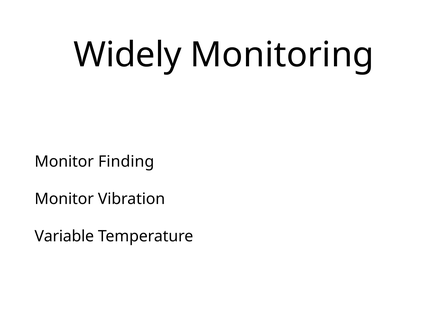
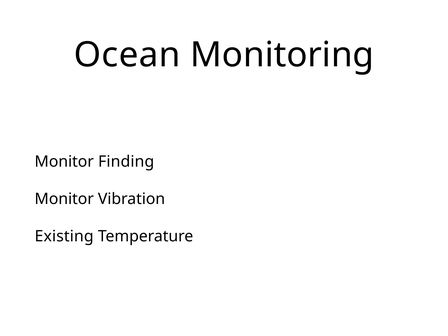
Widely: Widely -> Ocean
Variable: Variable -> Existing
